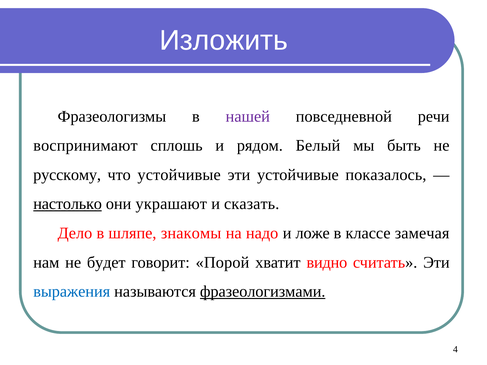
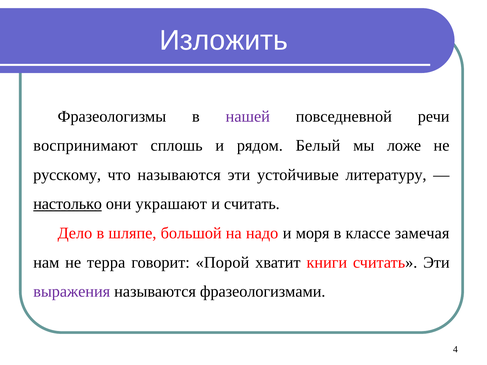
быть: быть -> ложе
что устойчивые: устойчивые -> называются
показалось: показалось -> литературу
и сказать: сказать -> считать
знакомы: знакомы -> большой
ложе: ложе -> моря
будет: будет -> терра
видно: видно -> книги
выражения colour: blue -> purple
фразеологизмами underline: present -> none
